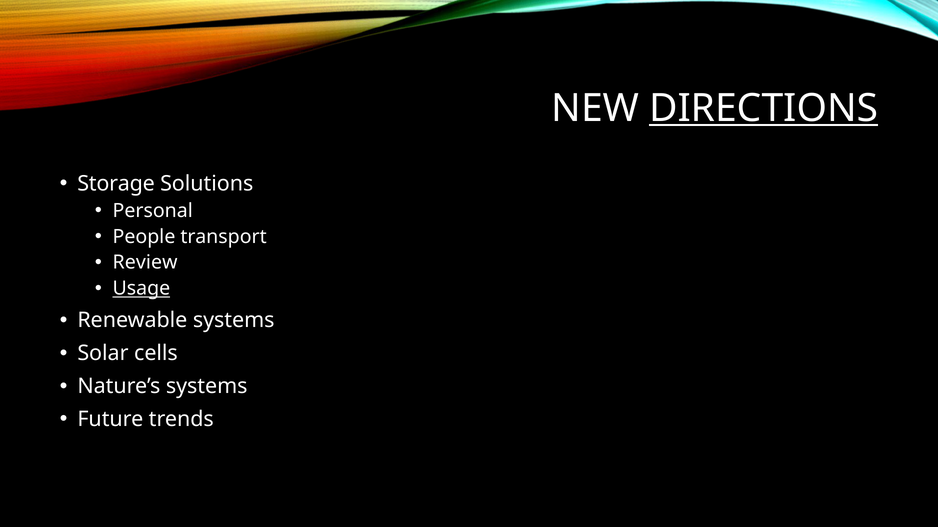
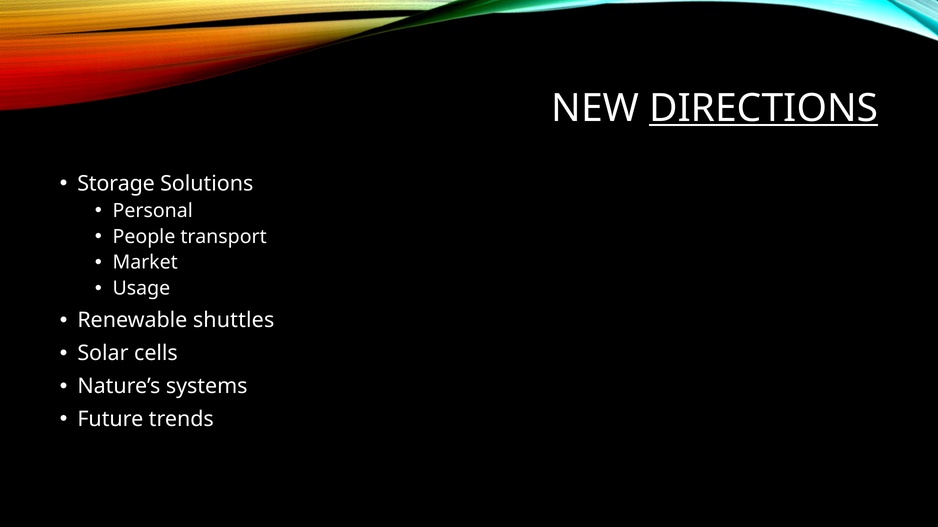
Review: Review -> Market
Usage underline: present -> none
Renewable systems: systems -> shuttles
